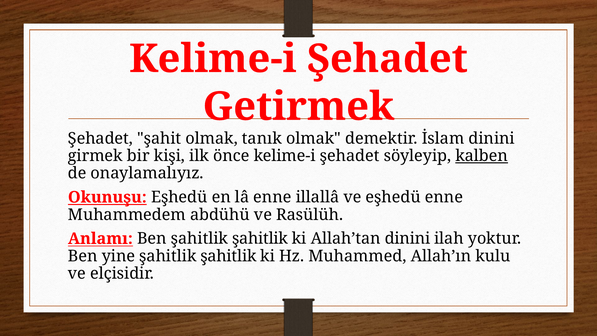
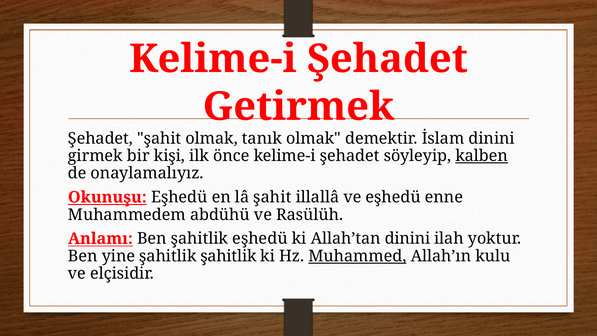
lâ enne: enne -> şahit
Ben şahitlik şahitlik: şahitlik -> eşhedü
Muhammed underline: none -> present
